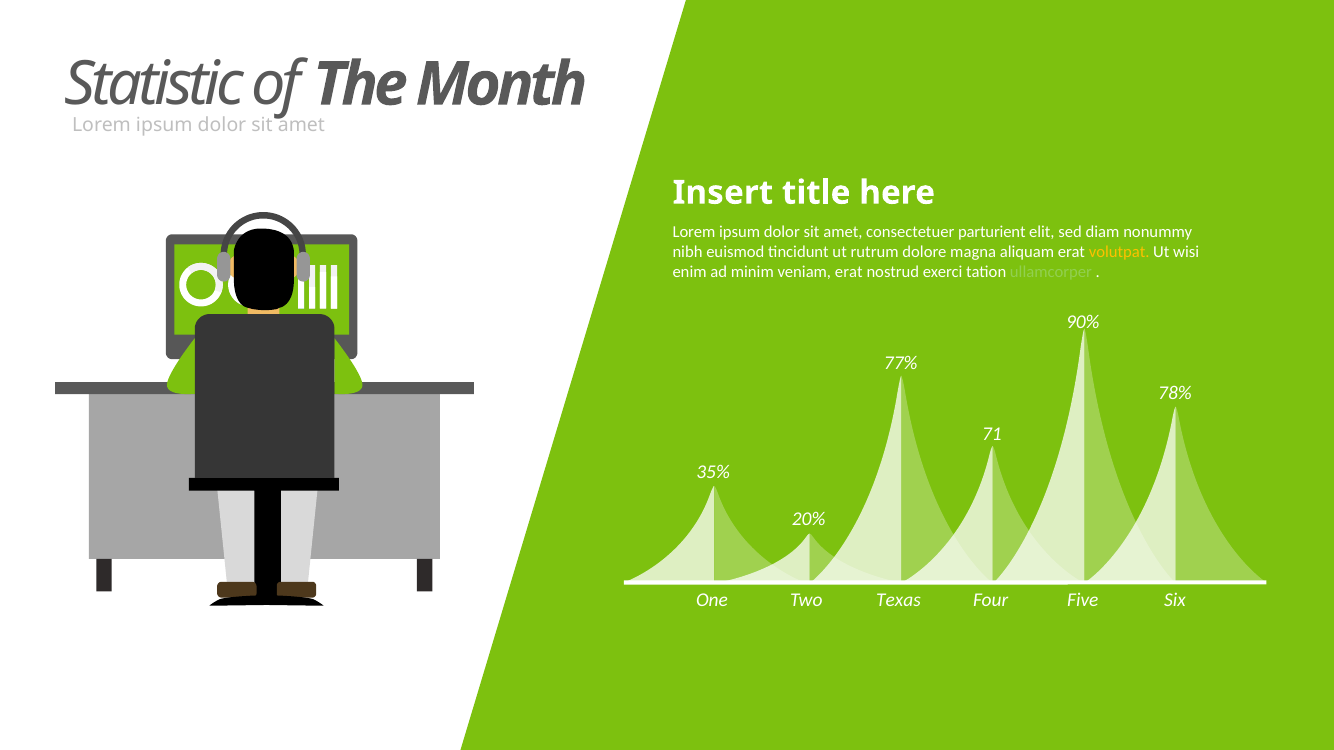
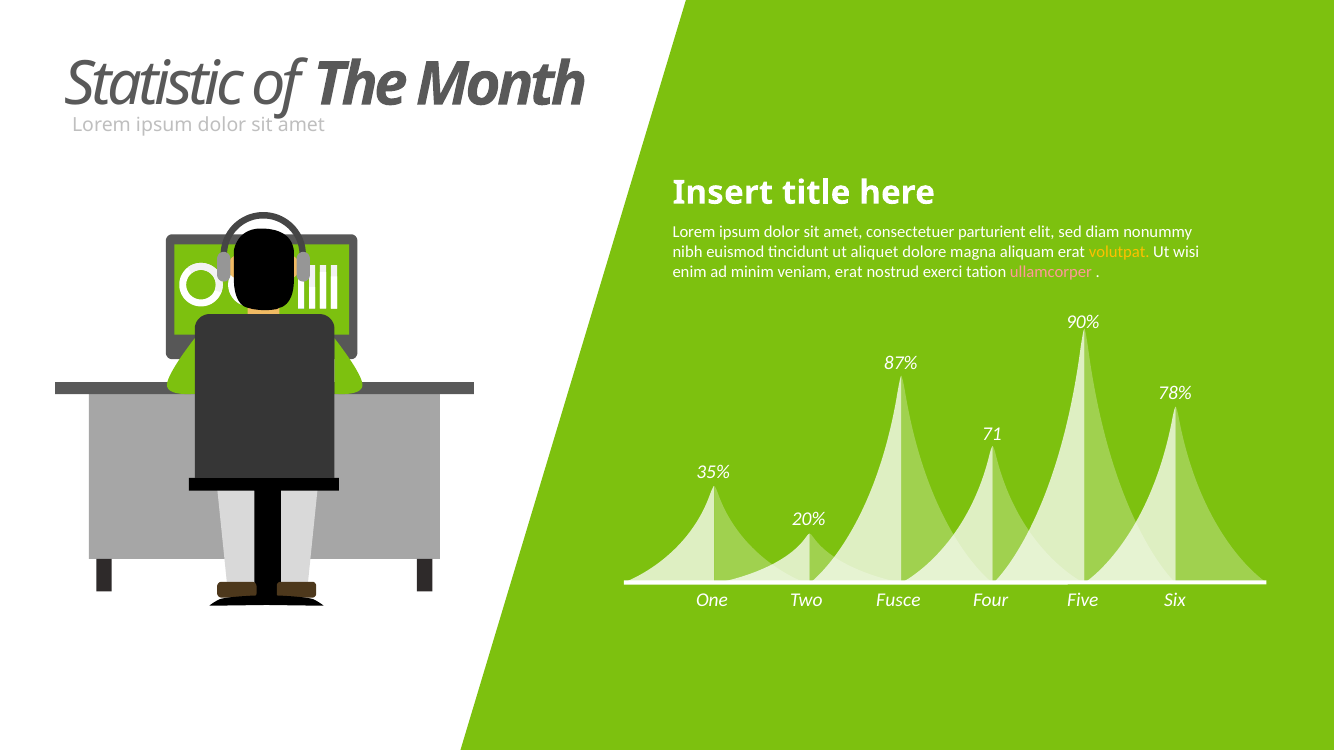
rutrum: rutrum -> aliquet
ullamcorper colour: light green -> pink
77%: 77% -> 87%
Texas: Texas -> Fusce
